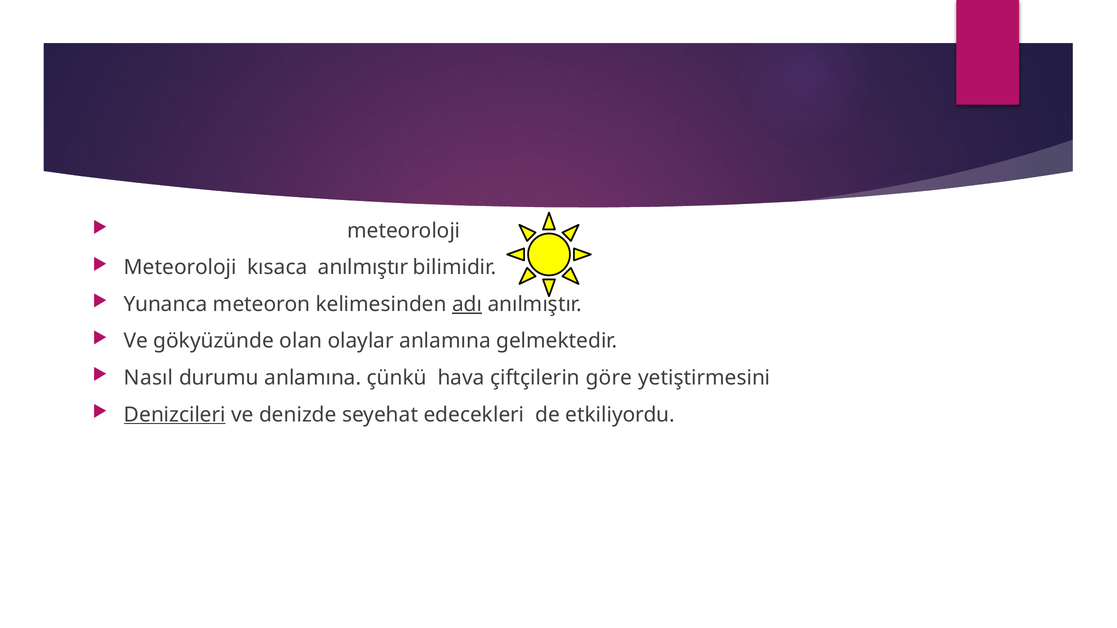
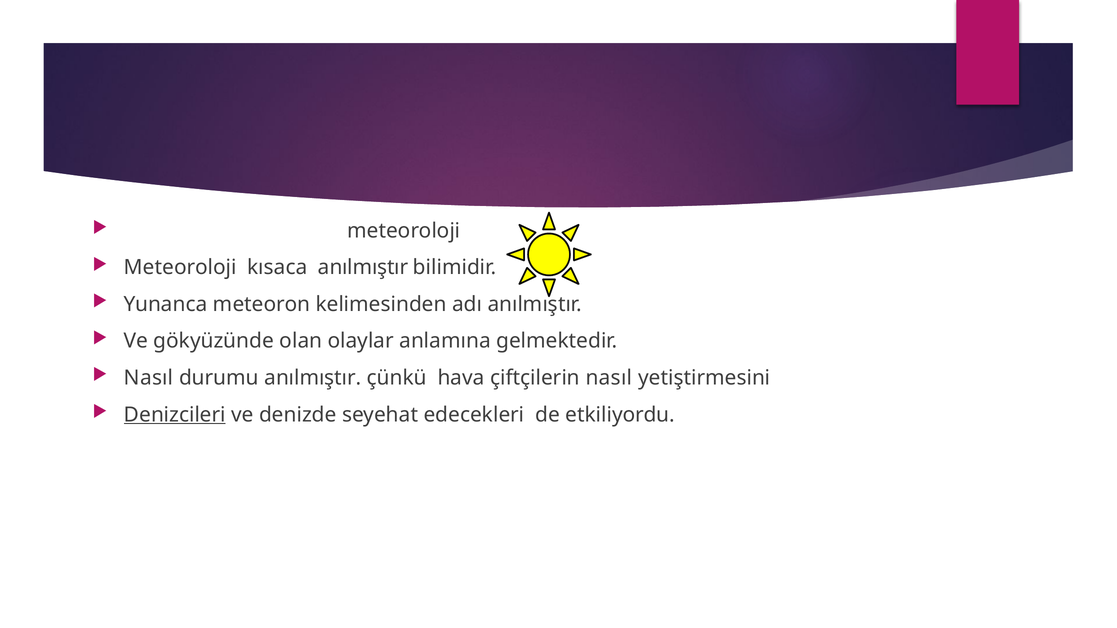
adı underline: present -> none
durumu anlamına: anlamına -> anılmıştır
çiftçilerin göre: göre -> nasıl
